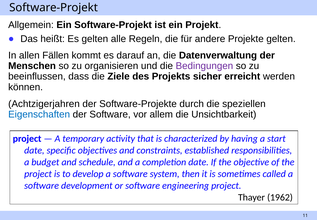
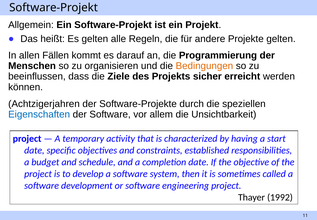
Datenverwaltung: Datenverwaltung -> Programmierung
Bedingungen colour: purple -> orange
1962: 1962 -> 1992
